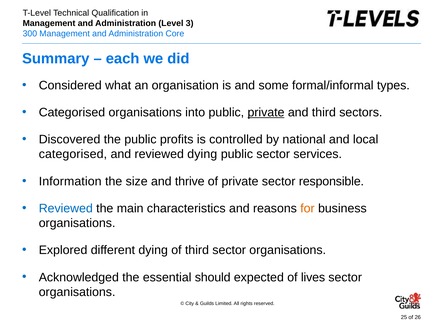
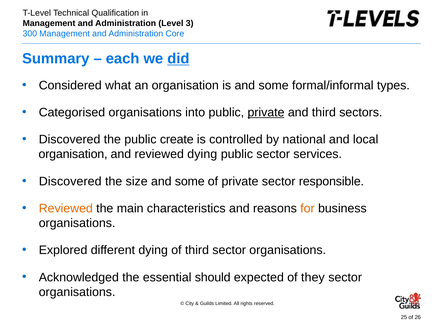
did underline: none -> present
profits: profits -> create
categorised at (73, 154): categorised -> organisation
Information at (70, 181): Information -> Discovered
size and thrive: thrive -> some
Reviewed at (66, 209) colour: blue -> orange
lives: lives -> they
